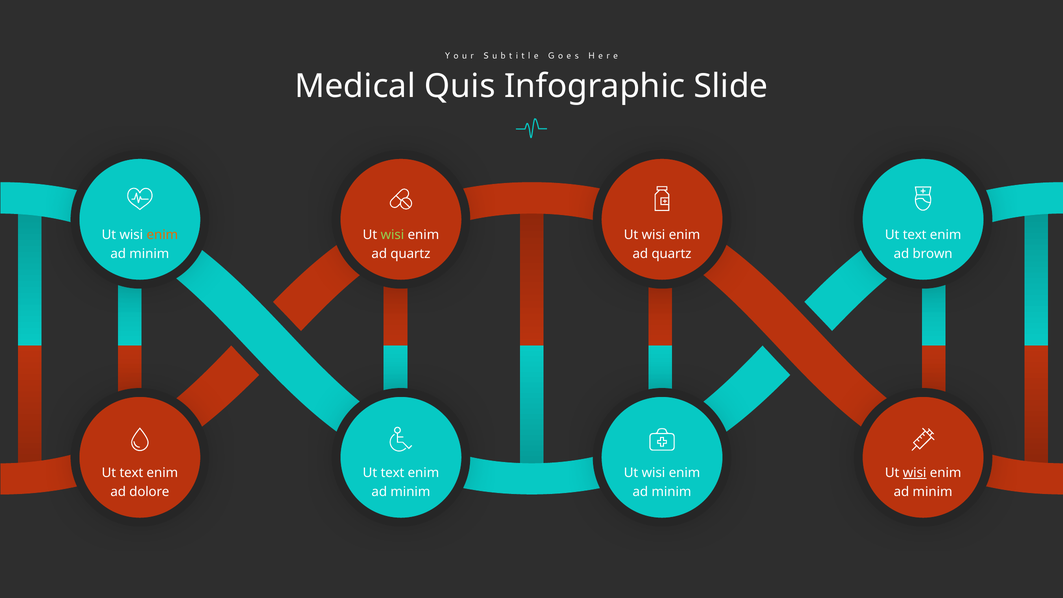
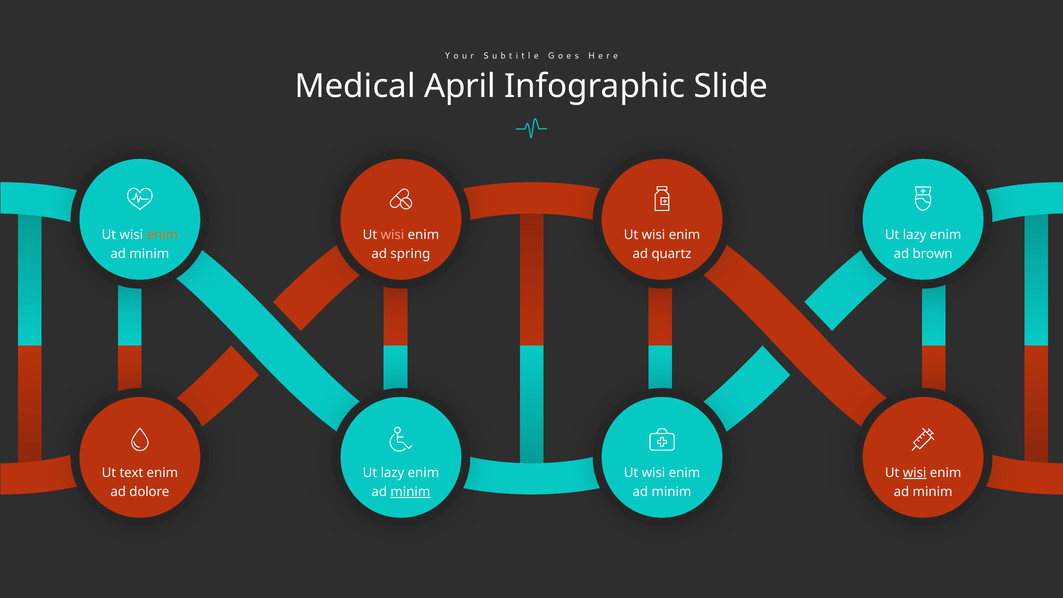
Quis: Quis -> April
wisi at (392, 235) colour: light green -> pink
text at (915, 235): text -> lazy
quartz at (410, 254): quartz -> spring
text at (392, 473): text -> lazy
minim at (410, 492) underline: none -> present
